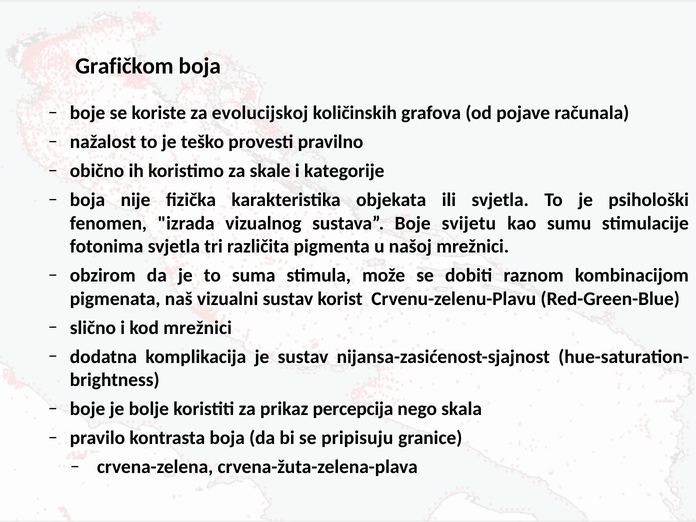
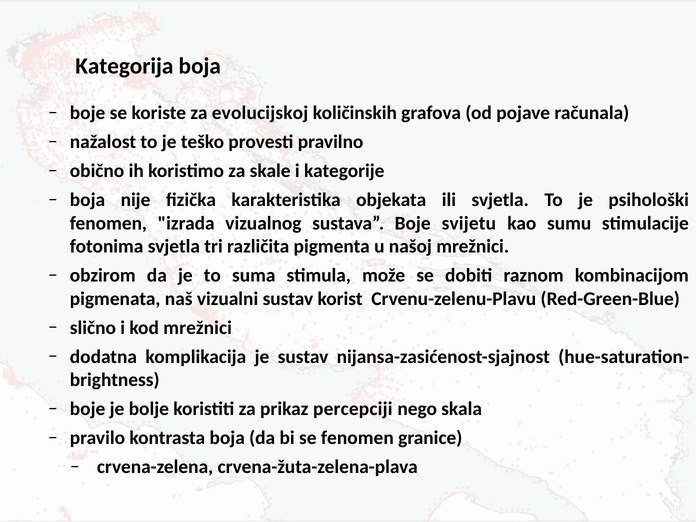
Grafičkom: Grafičkom -> Kategorija
percepcija: percepcija -> percepciji
se pripisuju: pripisuju -> fenomen
